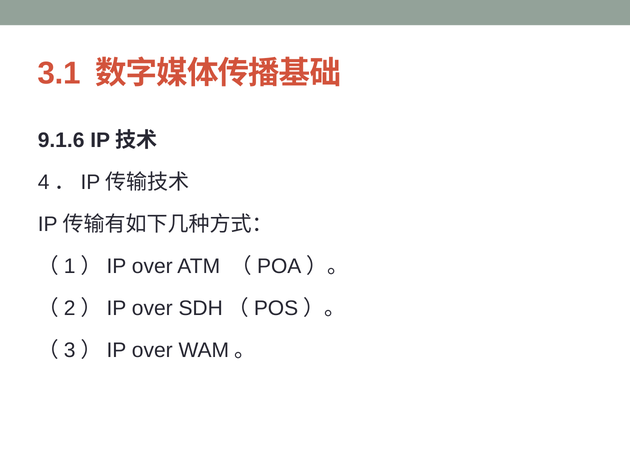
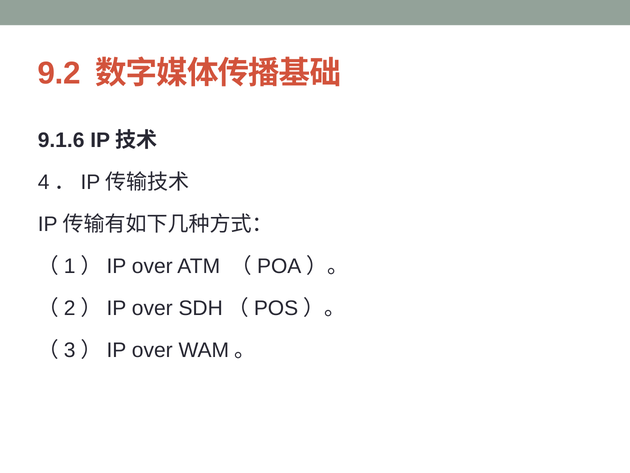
3.1: 3.1 -> 9.2
